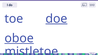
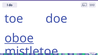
doe underline: present -> none
